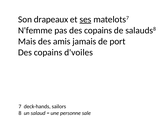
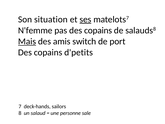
drapeaux: drapeaux -> situation
Mais underline: none -> present
jamais: jamais -> switch
d'voiles: d'voiles -> d'petits
